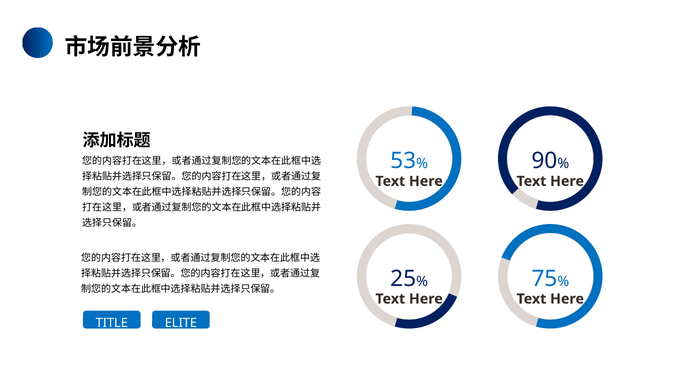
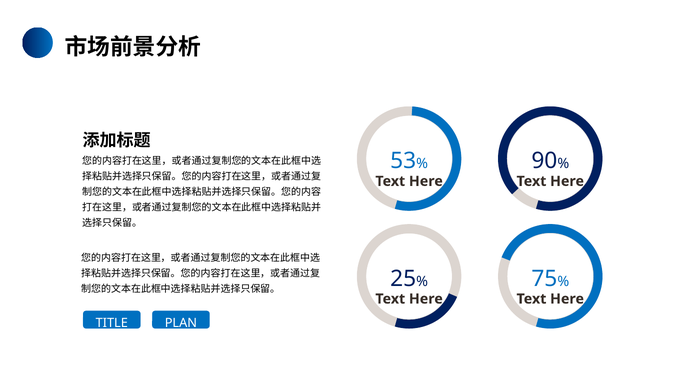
ELITE: ELITE -> PLAN
